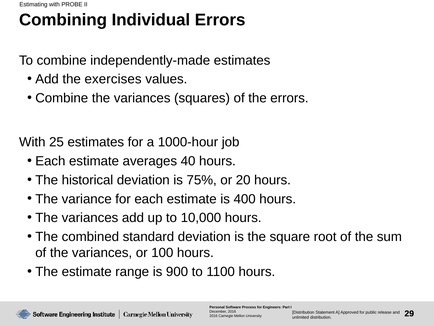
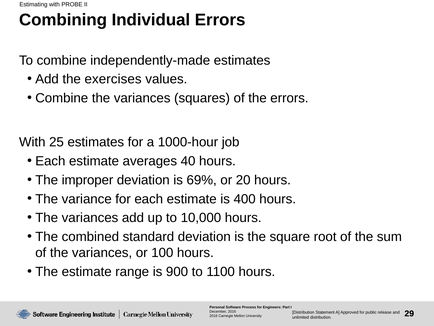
historical: historical -> improper
75%: 75% -> 69%
